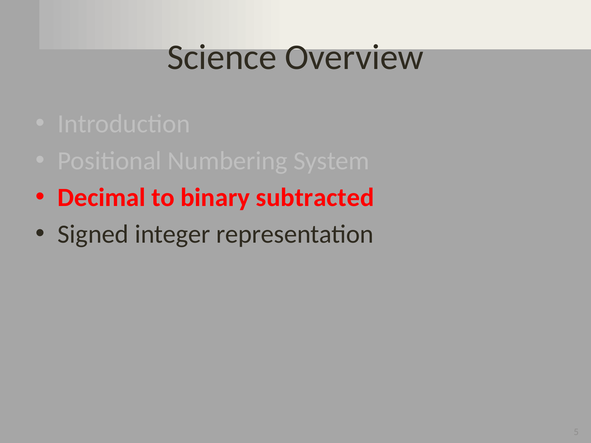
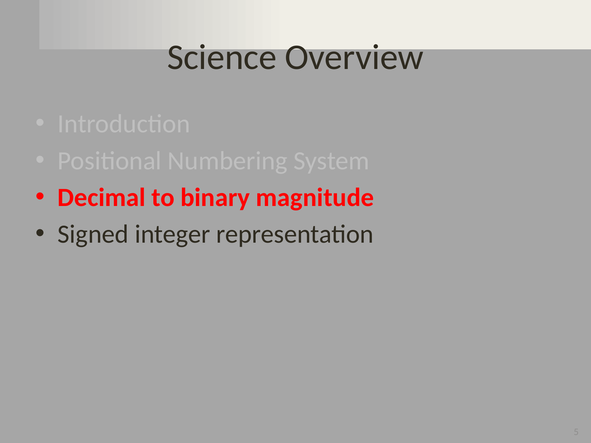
subtracted: subtracted -> magnitude
